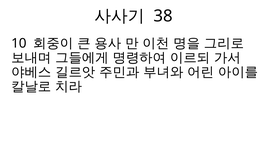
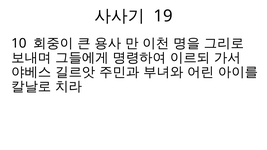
38: 38 -> 19
